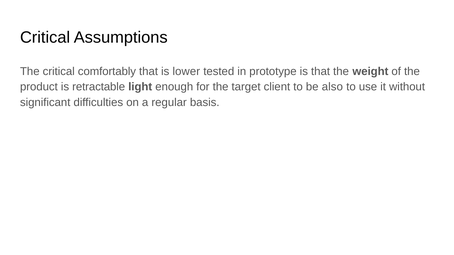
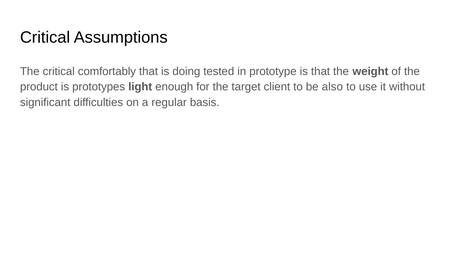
lower: lower -> doing
retractable: retractable -> prototypes
